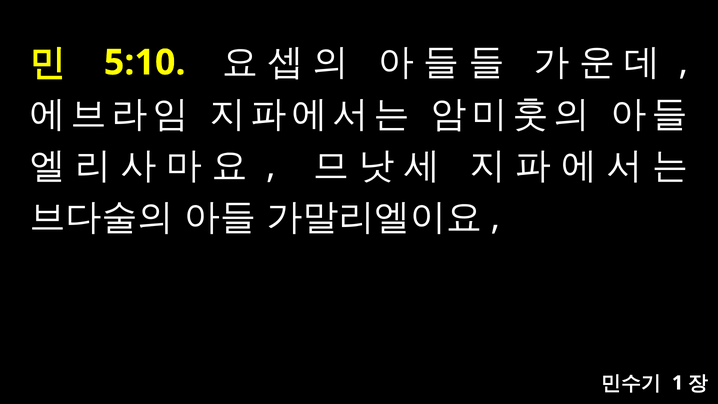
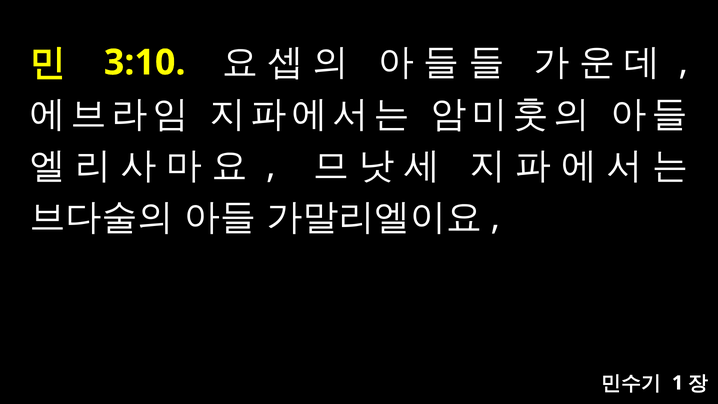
5:10: 5:10 -> 3:10
